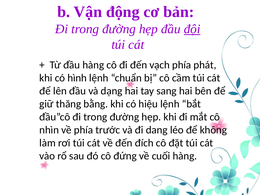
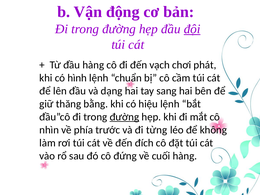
vạch phía: phía -> chơi
đường at (124, 117) underline: none -> present
dang: dang -> từng
